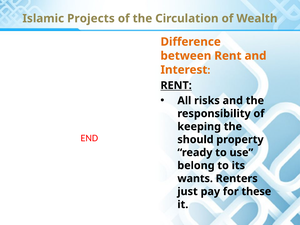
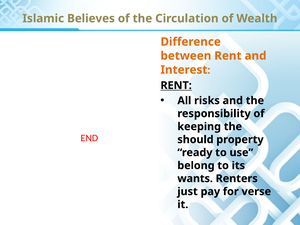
Projects: Projects -> Believes
these: these -> verse
